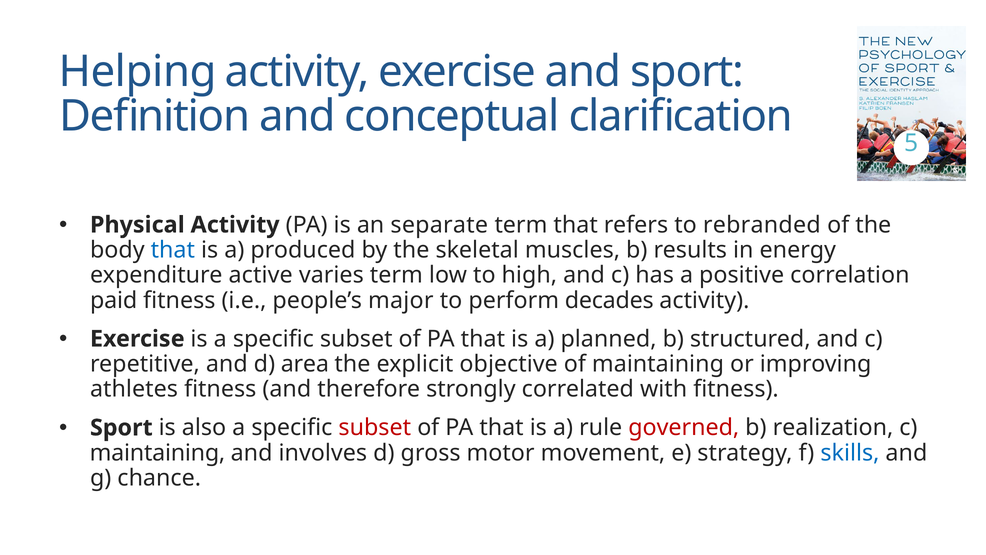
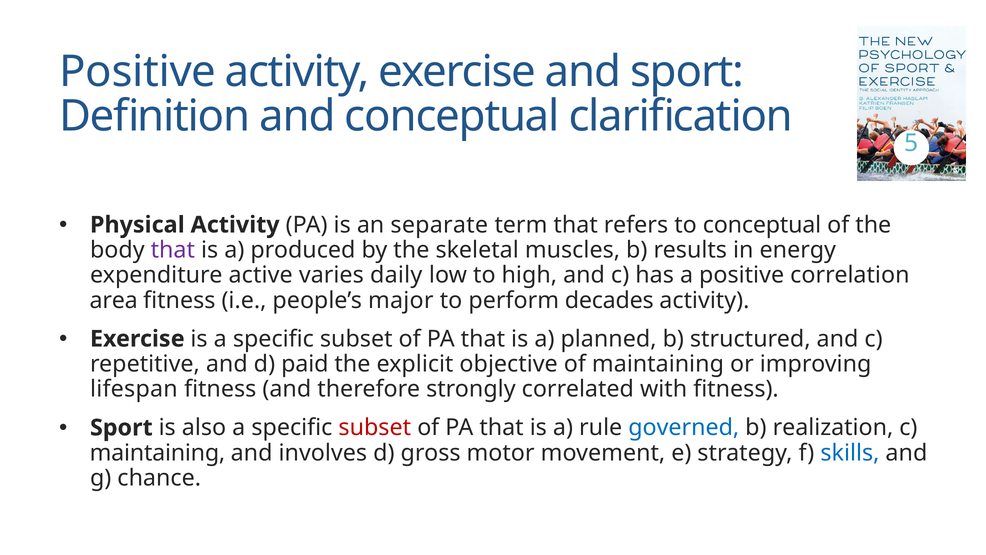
Helping at (138, 72): Helping -> Positive
to rebranded: rebranded -> conceptual
that at (173, 250) colour: blue -> purple
varies term: term -> daily
paid: paid -> area
area: area -> paid
athletes: athletes -> lifespan
governed colour: red -> blue
